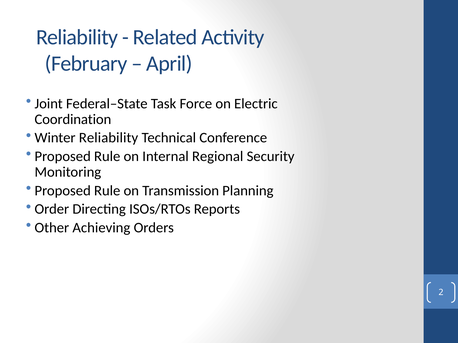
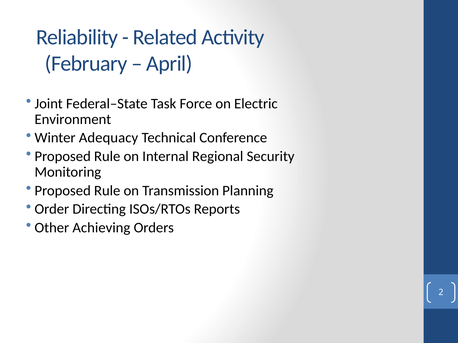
Coordination: Coordination -> Environment
Winter Reliability: Reliability -> Adequacy
